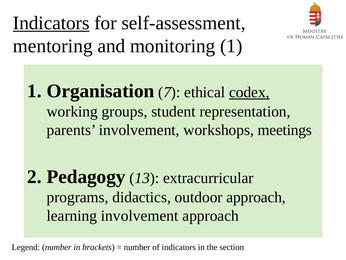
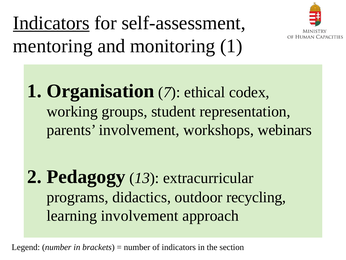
codex underline: present -> none
meetings: meetings -> webinars
outdoor approach: approach -> recycling
